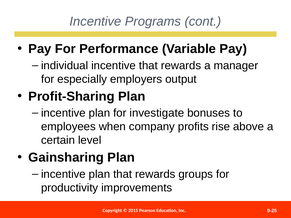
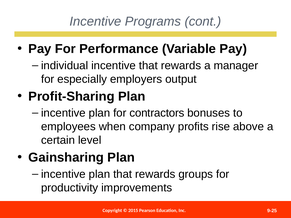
investigate: investigate -> contractors
